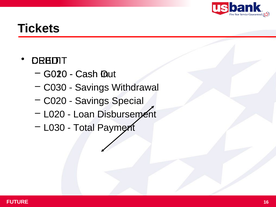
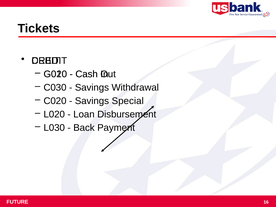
Total: Total -> Back
